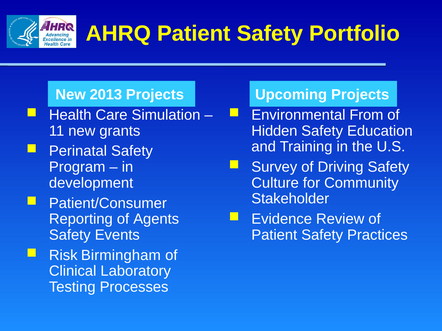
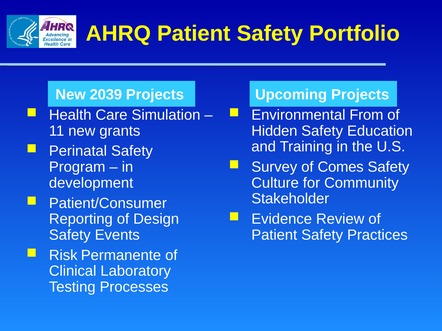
2013: 2013 -> 2039
Driving: Driving -> Comes
Agents: Agents -> Design
Birmingham: Birmingham -> Permanente
